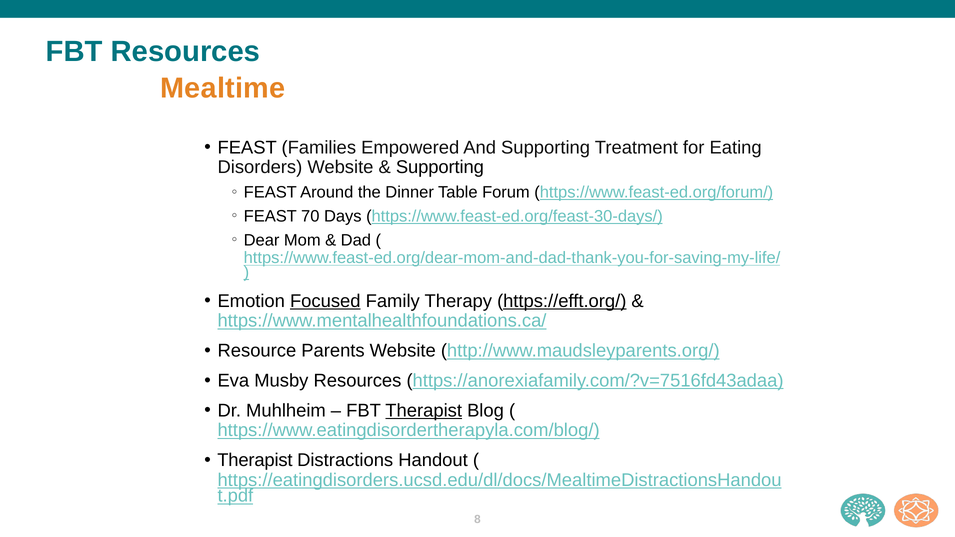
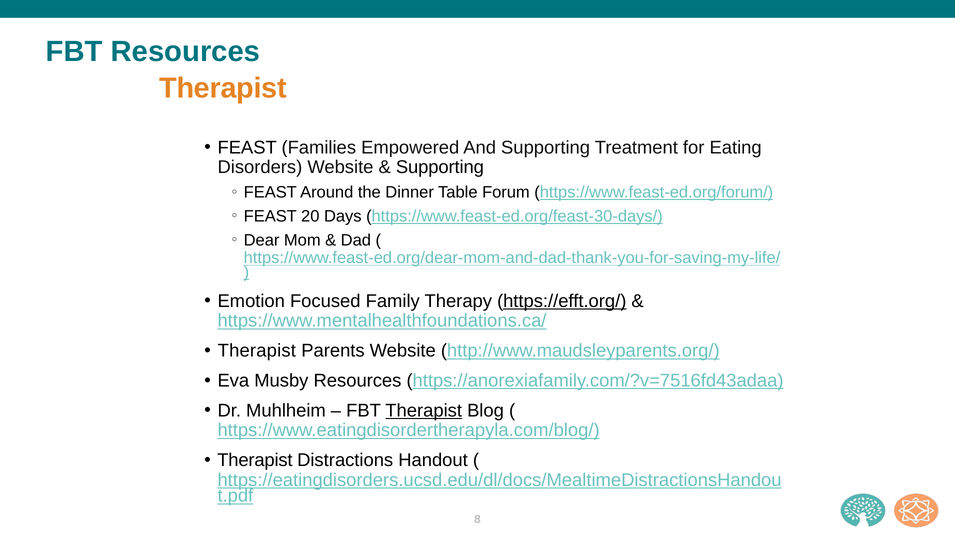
Mealtime at (223, 88): Mealtime -> Therapist
70: 70 -> 20
Focused underline: present -> none
Resource at (257, 351): Resource -> Therapist
